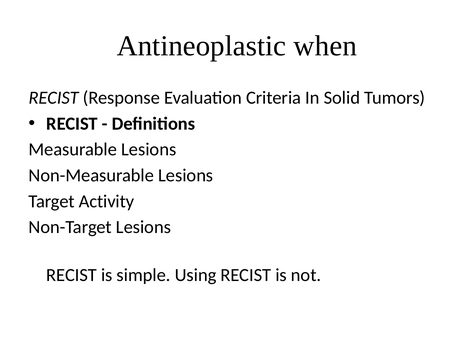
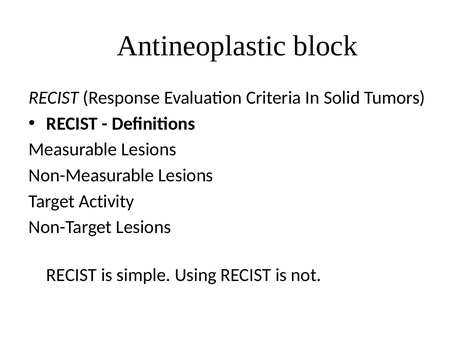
when: when -> block
